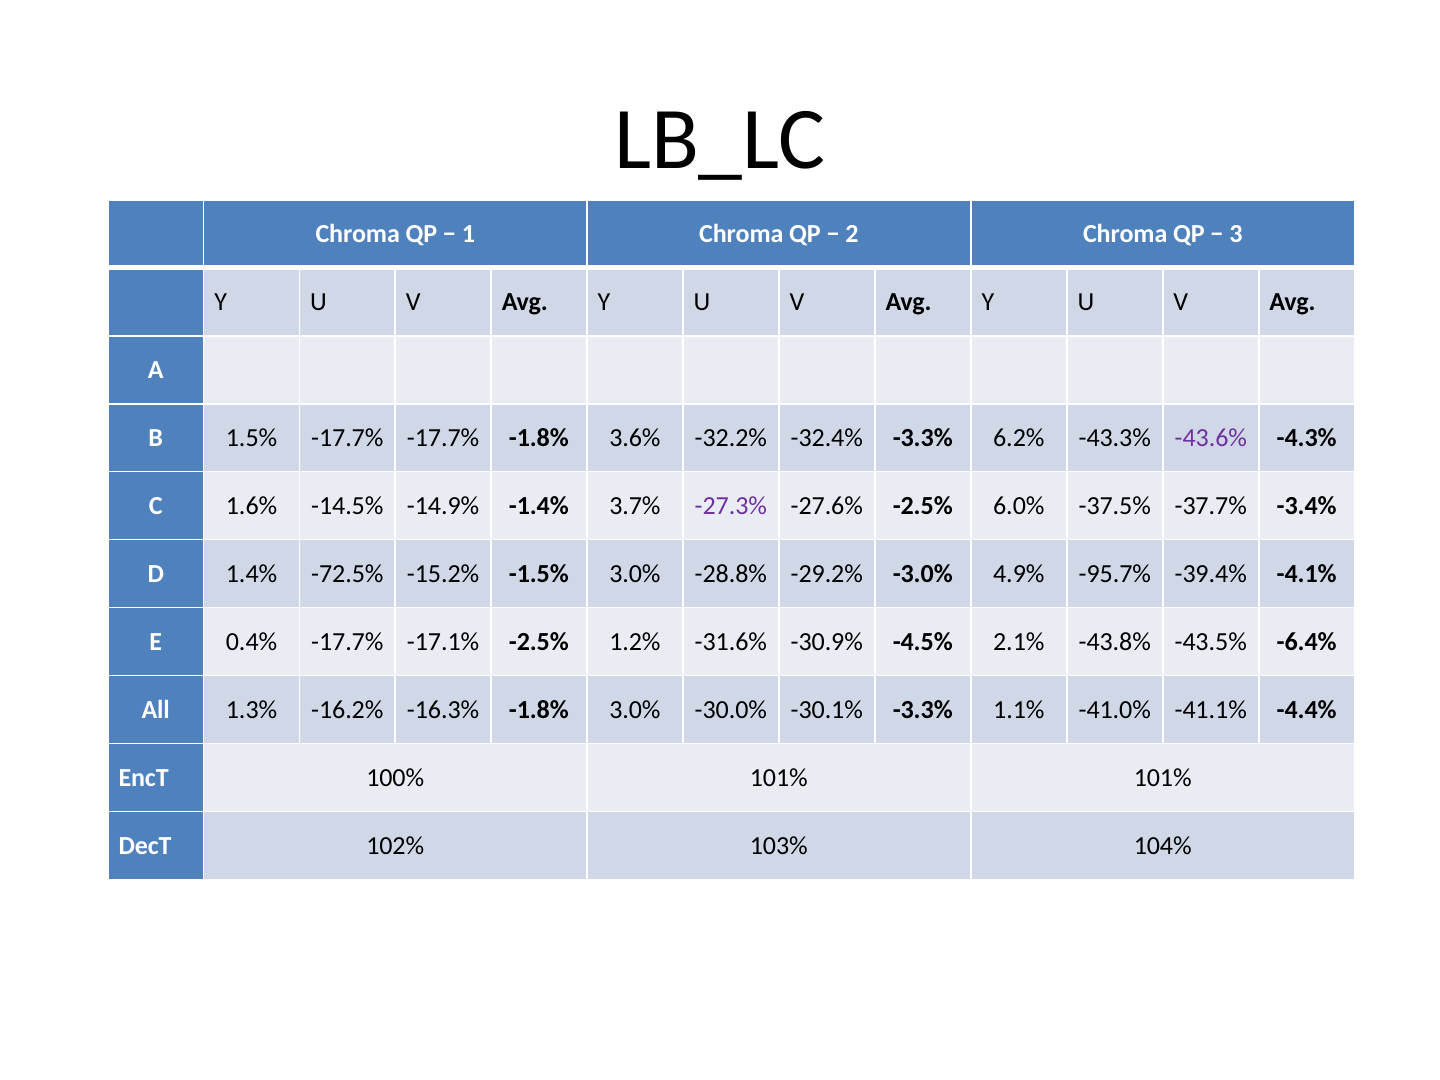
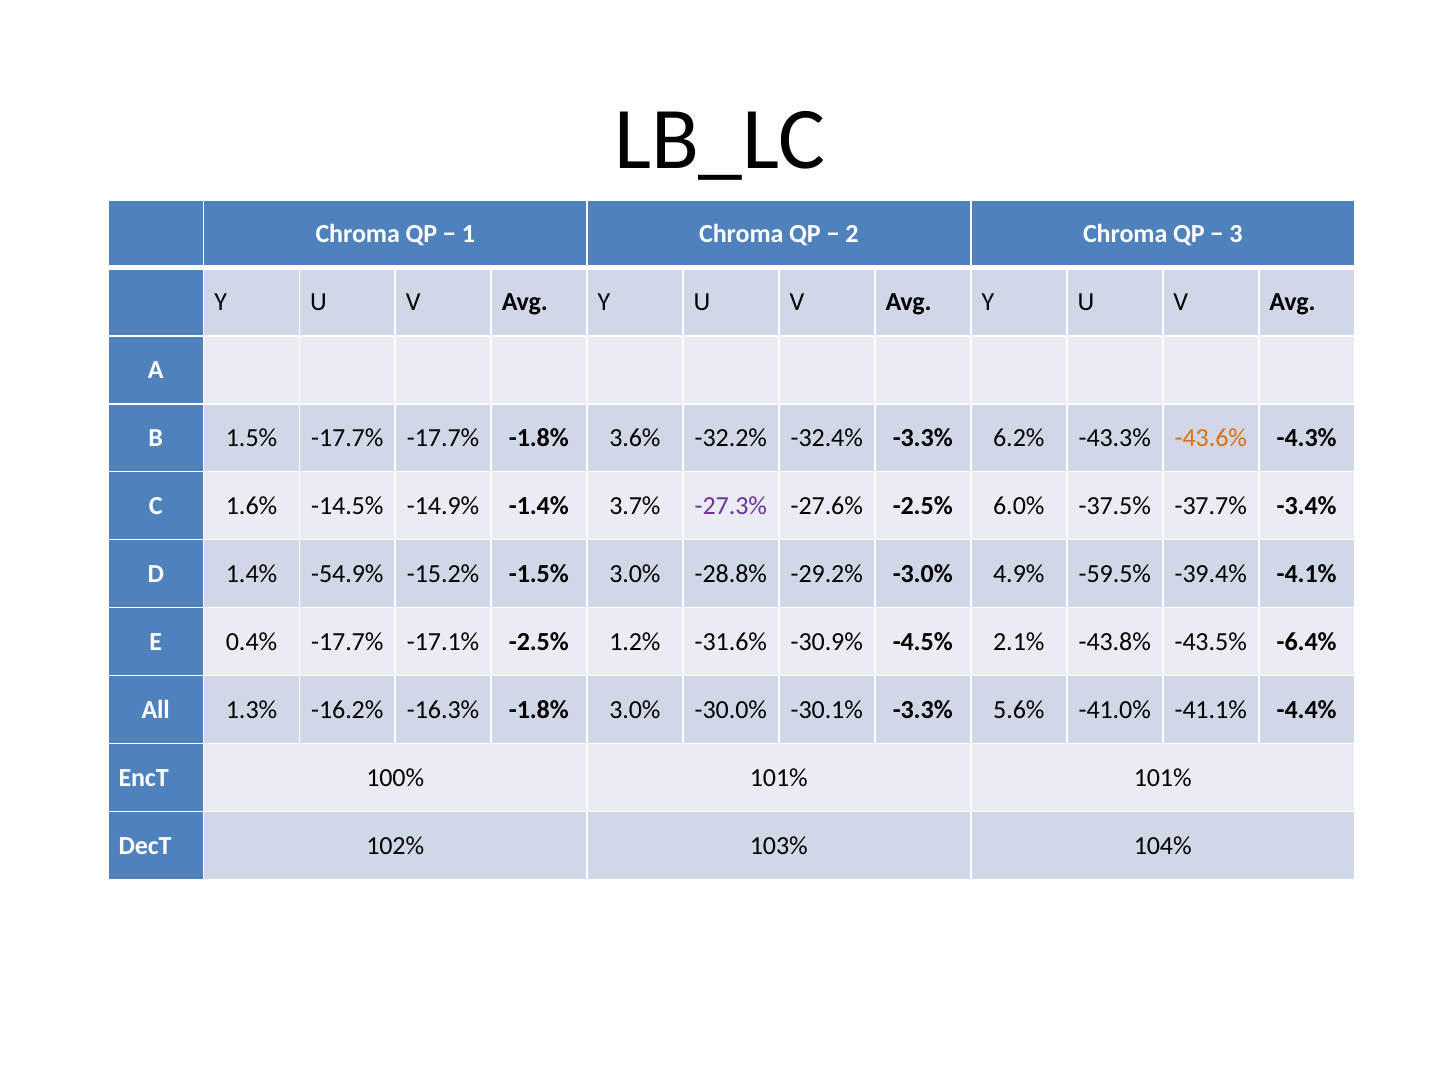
-43.6% colour: purple -> orange
-72.5%: -72.5% -> -54.9%
-95.7%: -95.7% -> -59.5%
1.1%: 1.1% -> 5.6%
